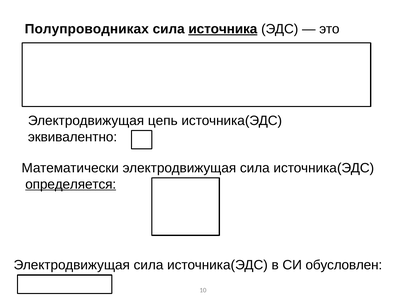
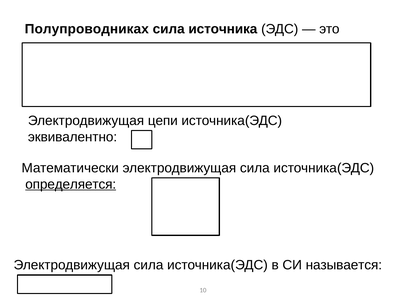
источника underline: present -> none
цепь: цепь -> цепи
обусловлен: обусловлен -> называется
